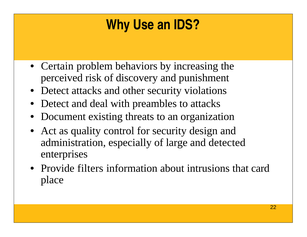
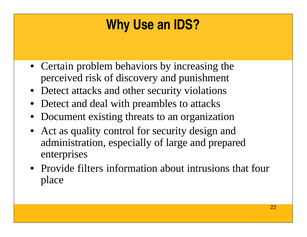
detected: detected -> prepared
card: card -> four
